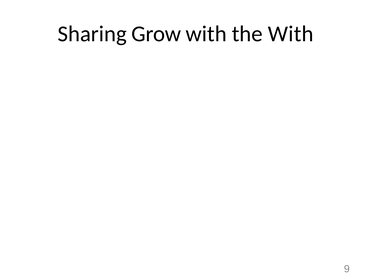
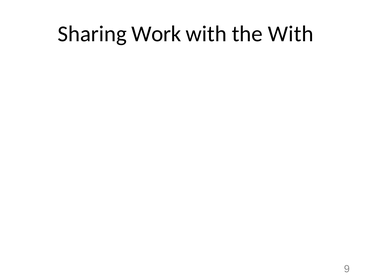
Grow: Grow -> Work
